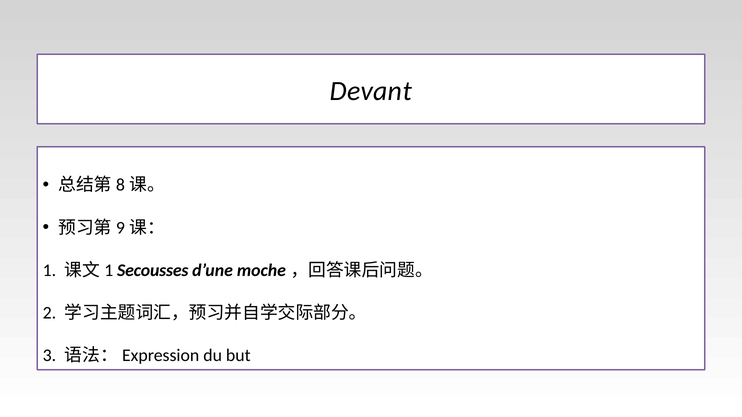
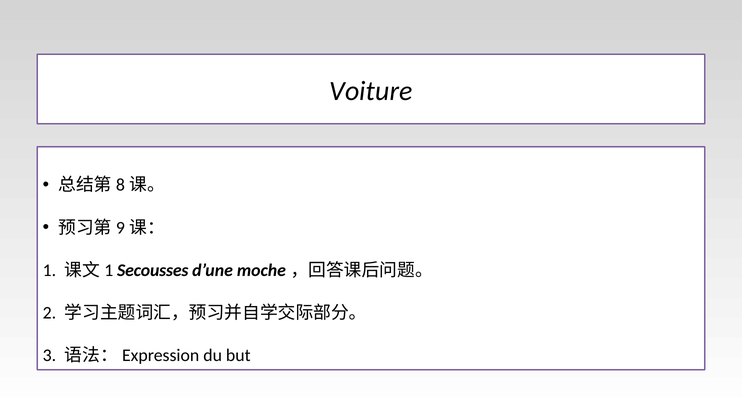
Devant: Devant -> Voiture
